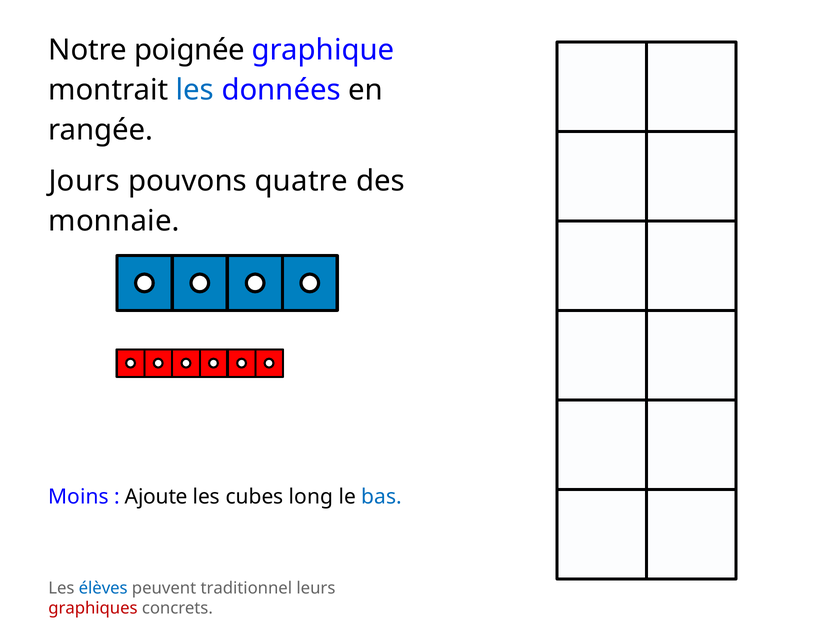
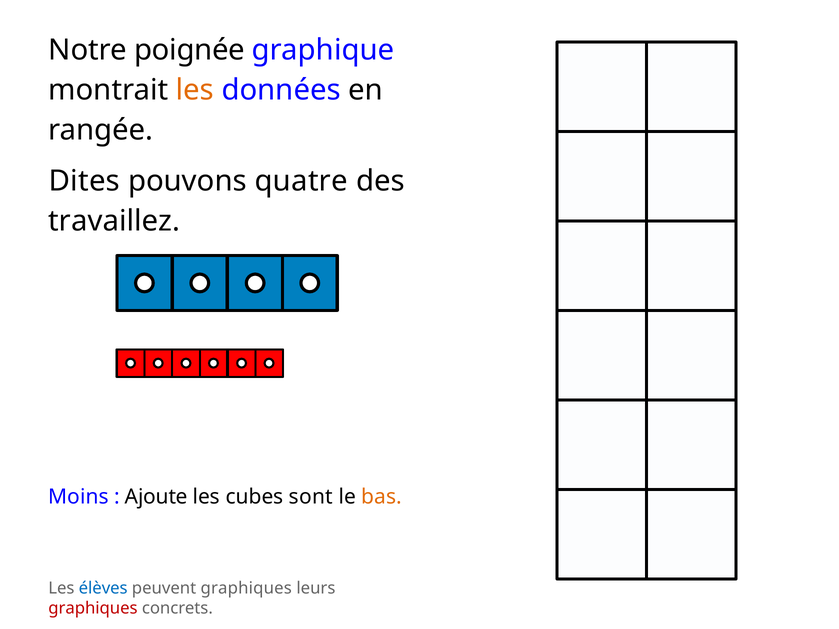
les at (195, 90) colour: blue -> orange
Jours: Jours -> Dites
monnaie: monnaie -> travaillez
long: long -> sont
bas colour: blue -> orange
peuvent traditionnel: traditionnel -> graphiques
